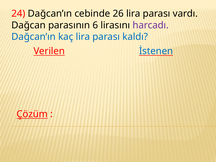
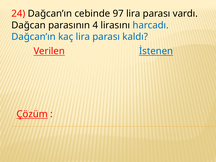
26: 26 -> 97
6: 6 -> 4
harcadı colour: purple -> blue
